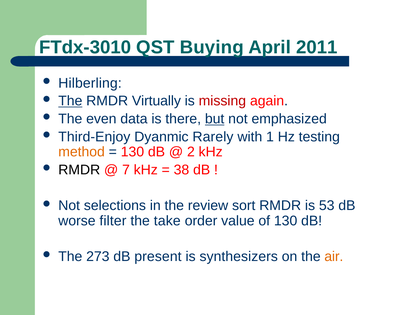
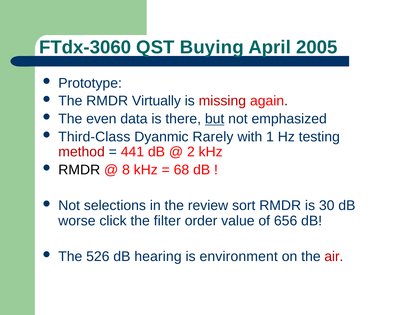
FTdx-3010: FTdx-3010 -> FTdx-3060
2011: 2011 -> 2005
Hilberling: Hilberling -> Prototype
The at (70, 101) underline: present -> none
Third-Enjoy: Third-Enjoy -> Third-Class
method colour: orange -> red
130 at (132, 152): 130 -> 441
7: 7 -> 8
38: 38 -> 68
53: 53 -> 30
filter: filter -> click
take: take -> filter
of 130: 130 -> 656
273: 273 -> 526
present: present -> hearing
synthesizers: synthesizers -> environment
air colour: orange -> red
